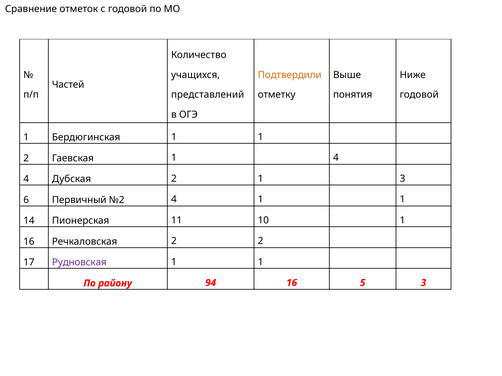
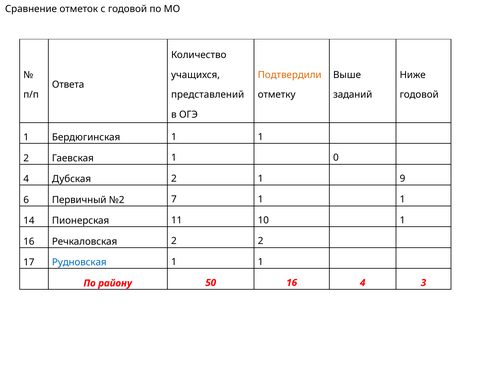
Частей: Частей -> Ответа
понятия: понятия -> заданий
1 4: 4 -> 0
1 3: 3 -> 9
№2 4: 4 -> 7
Рудновская colour: purple -> blue
94: 94 -> 50
16 5: 5 -> 4
